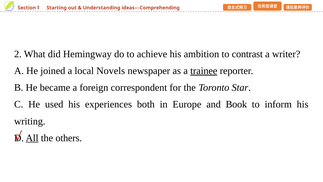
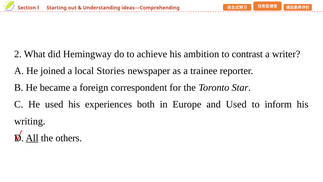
Novels: Novels -> Stories
trainee underline: present -> none
and Book: Book -> Used
